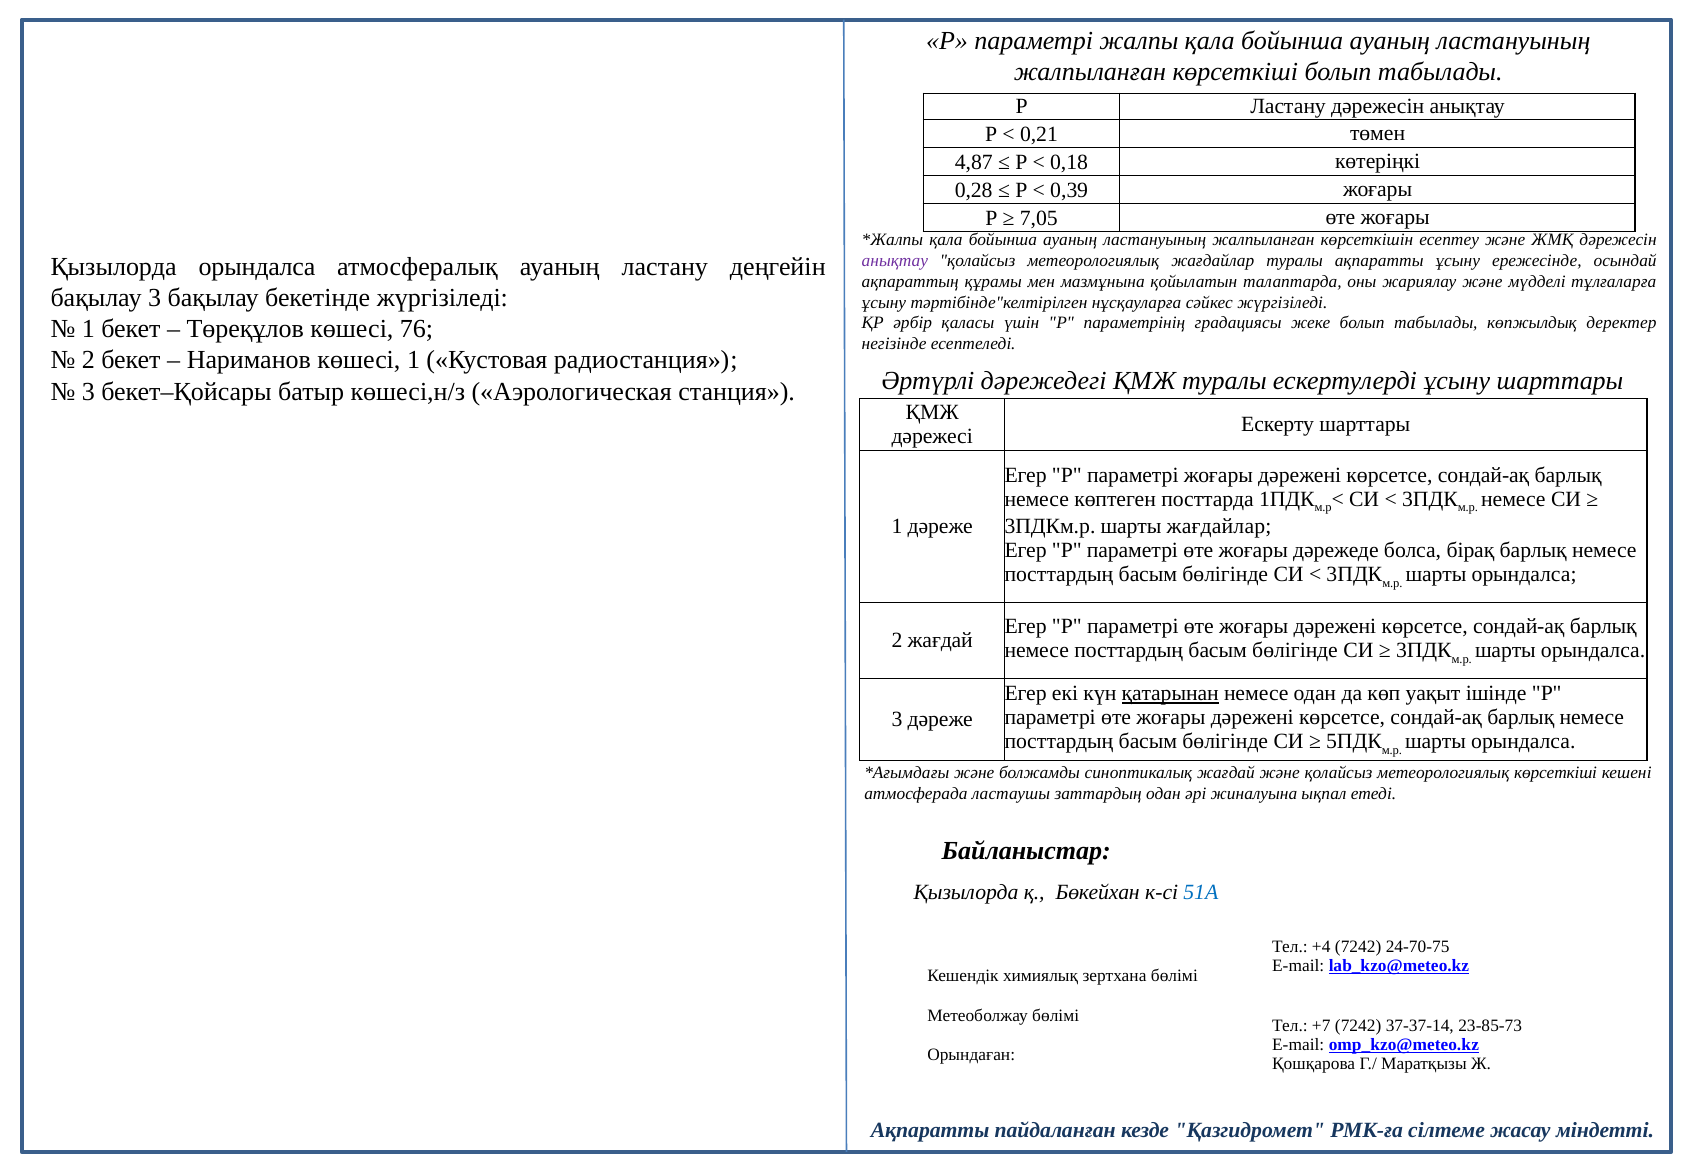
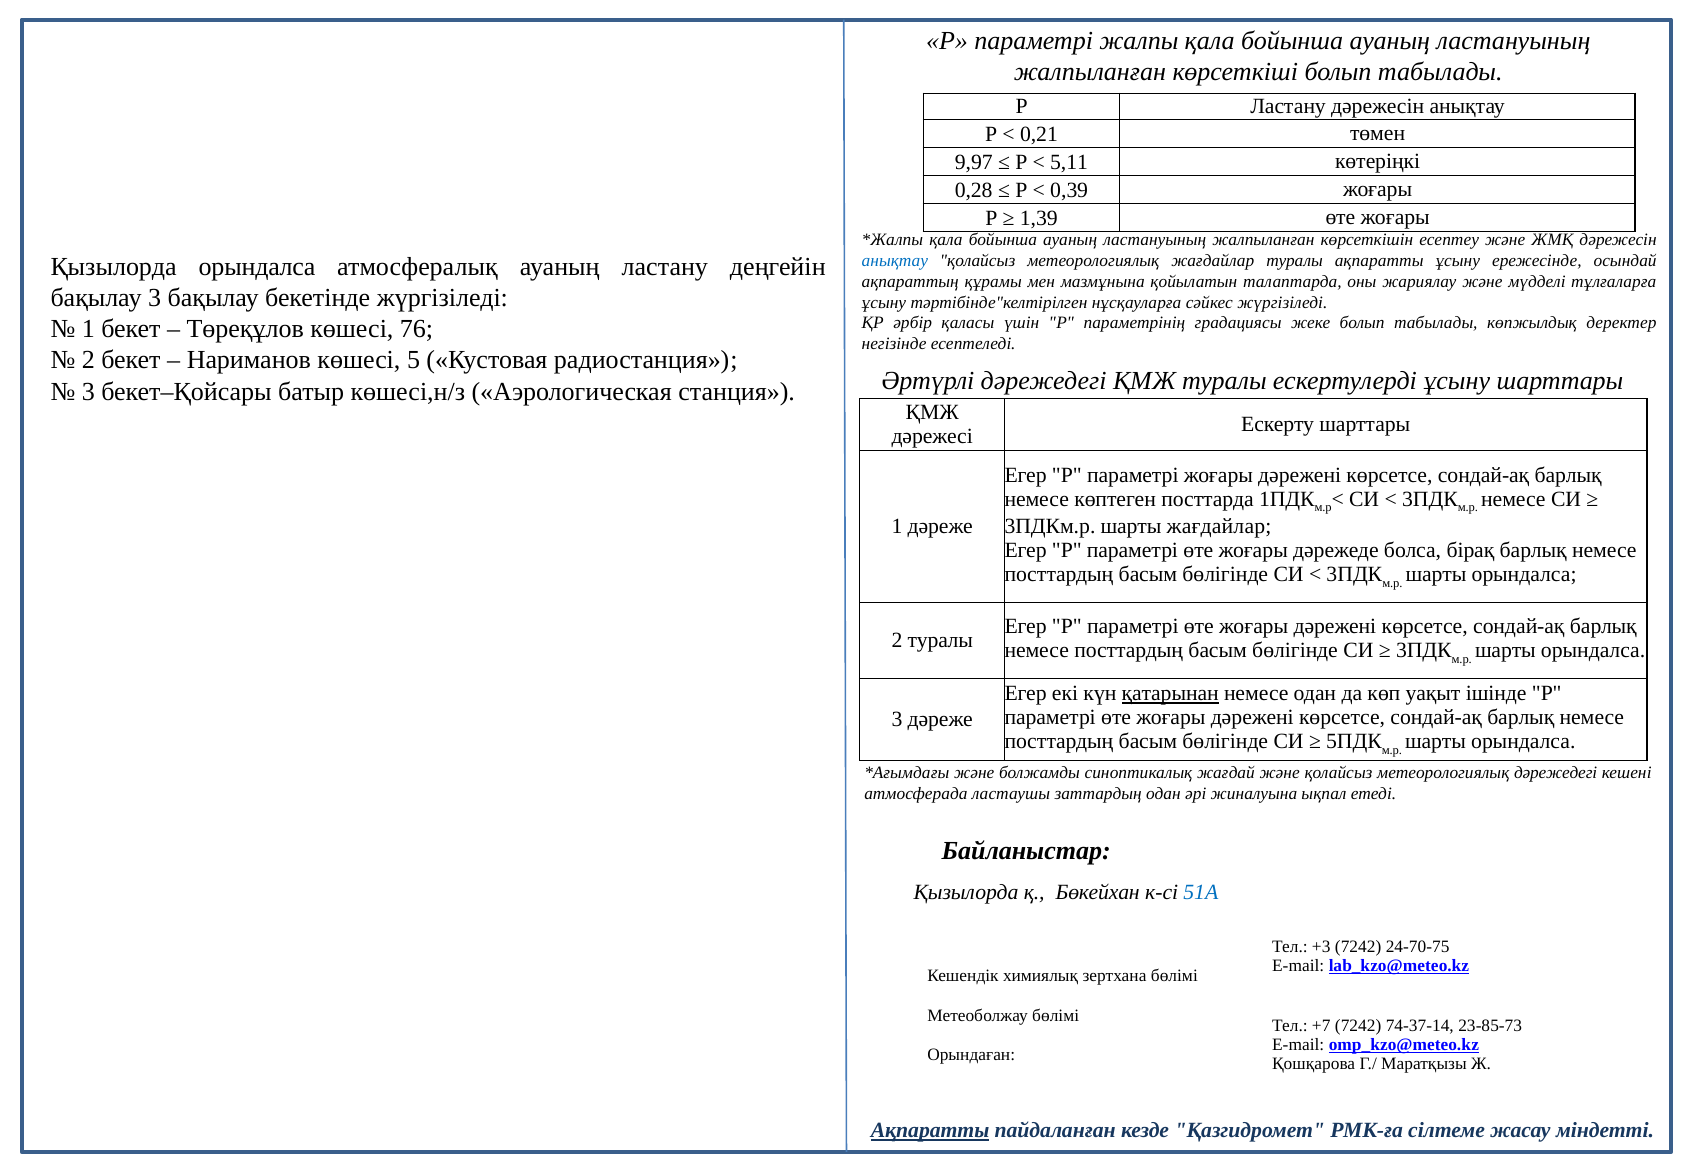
4,87: 4,87 -> 9,97
0,18: 0,18 -> 5,11
7,05: 7,05 -> 1,39
анықтау at (895, 261) colour: purple -> blue
көшесі 1: 1 -> 5
2 жағдай: жағдай -> туралы
метеорологиялық көрсеткіші: көрсеткіші -> дәрежедегі
+4: +4 -> +3
37-37-14: 37-37-14 -> 74-37-14
Ақпаратты at (930, 1131) underline: none -> present
